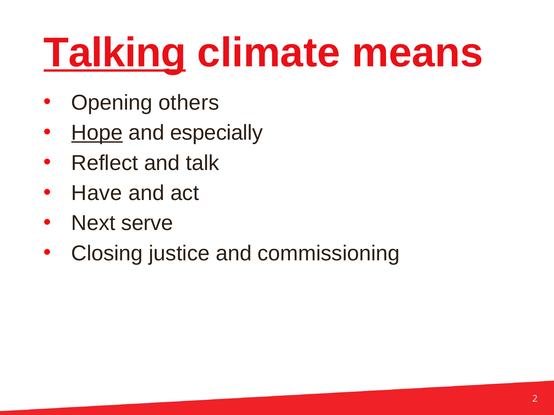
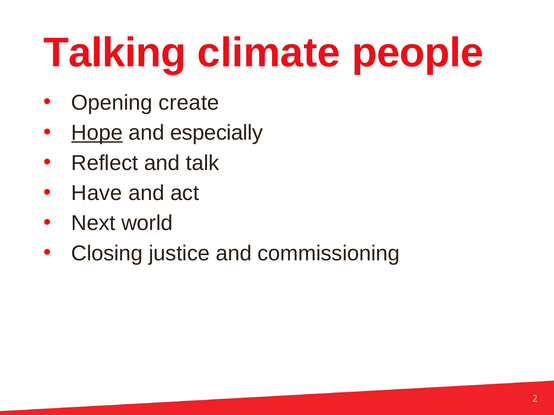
Talking underline: present -> none
means: means -> people
others: others -> create
serve: serve -> world
